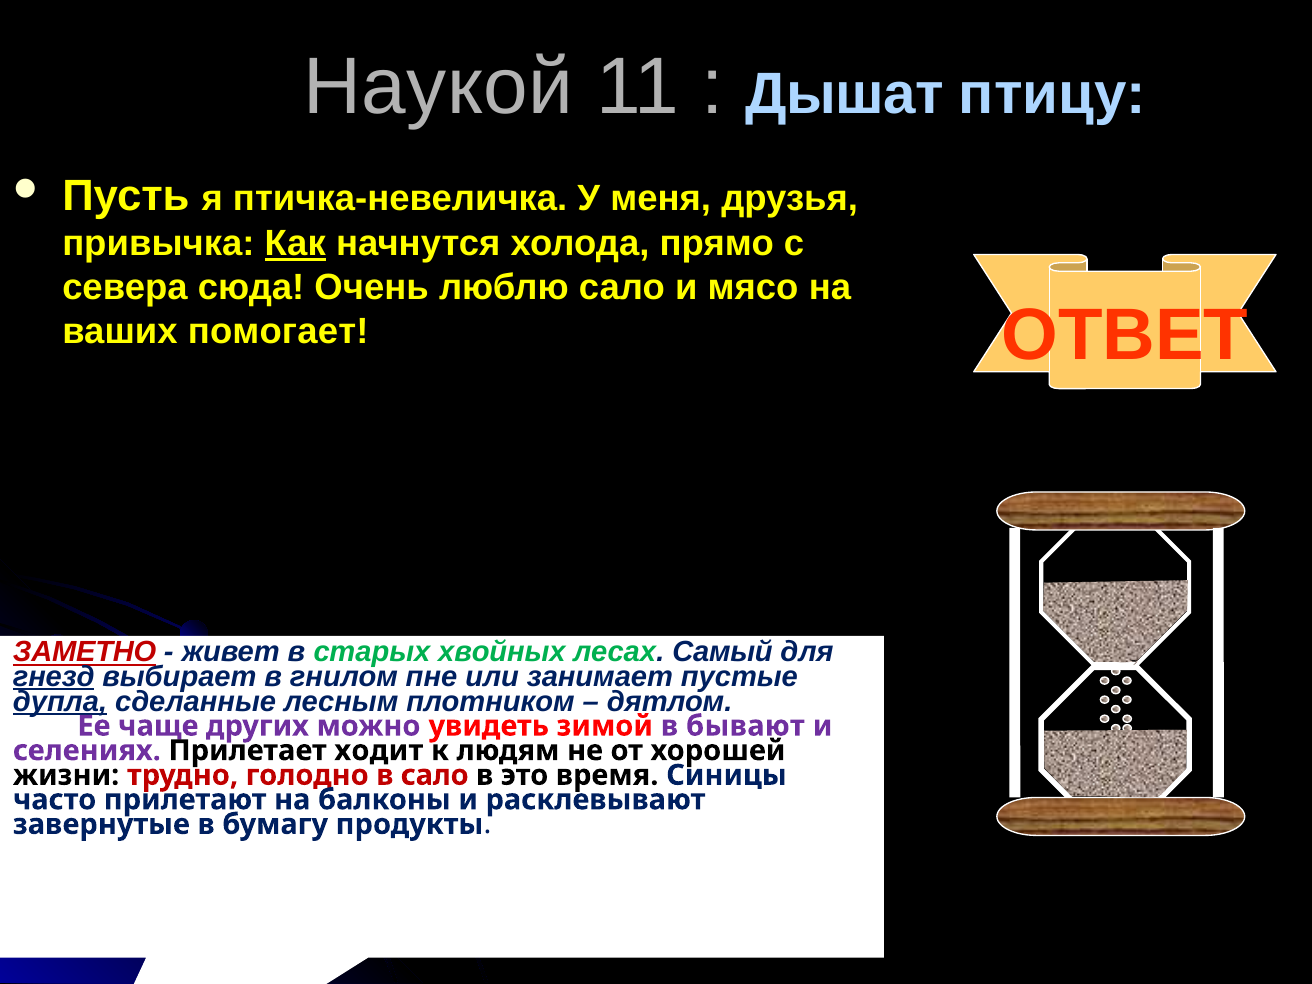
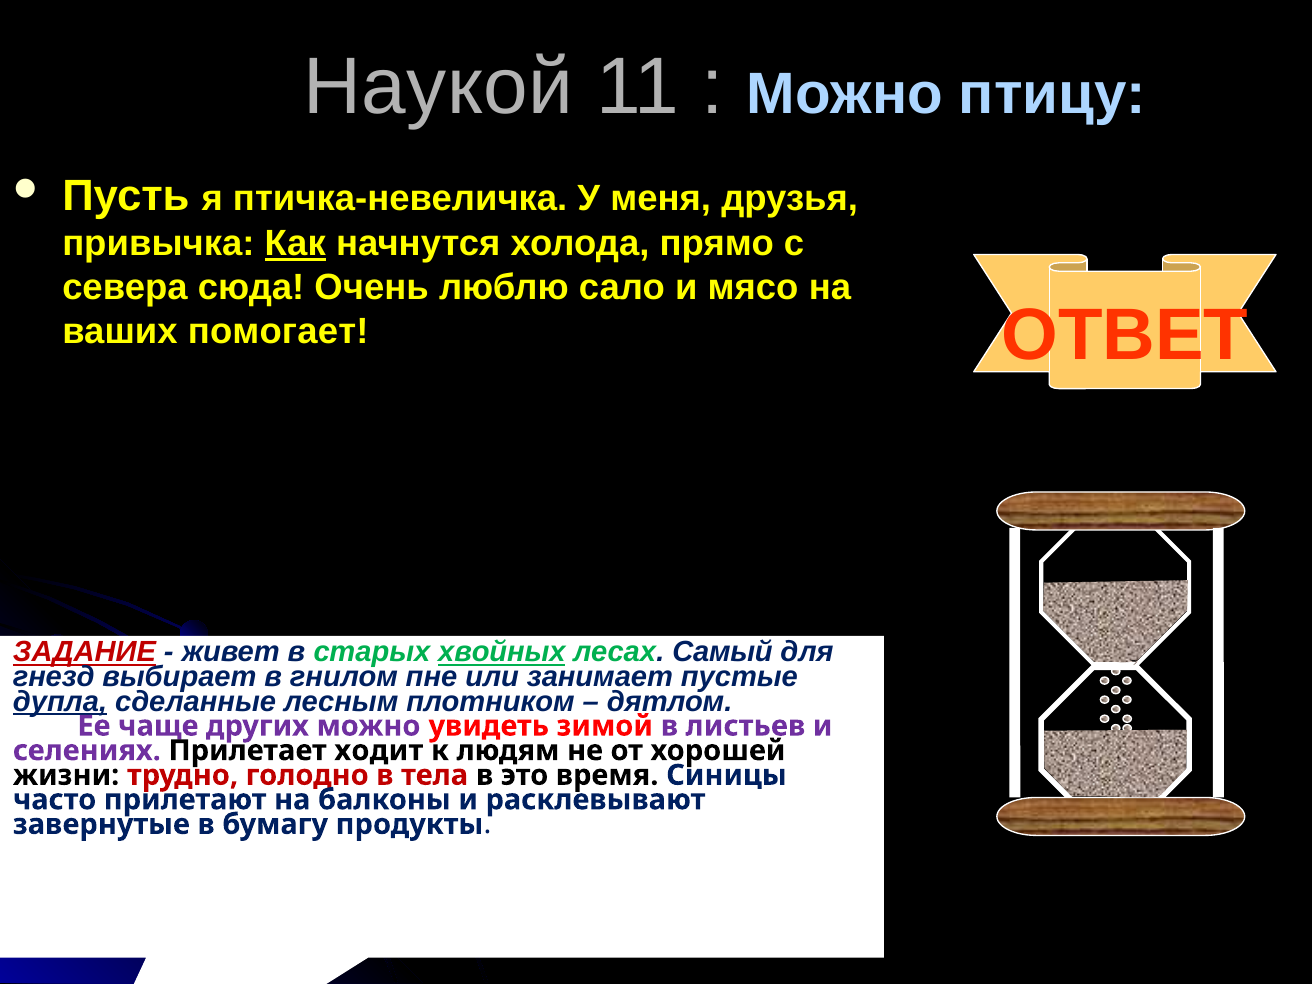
Дышат at (845, 94): Дышат -> Можно
ЗАМЕТНО: ЗАМЕТНО -> ЗАДАНИЕ
хвойных underline: none -> present
гнезд underline: present -> none
бывают: бывают -> листьев
в сало: сало -> тела
